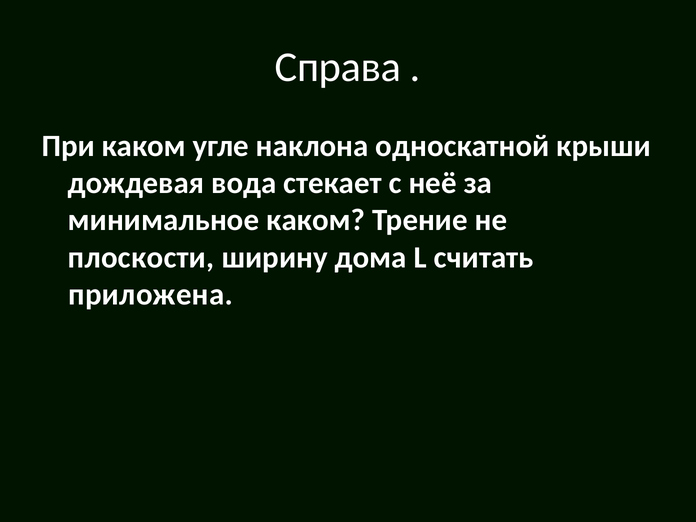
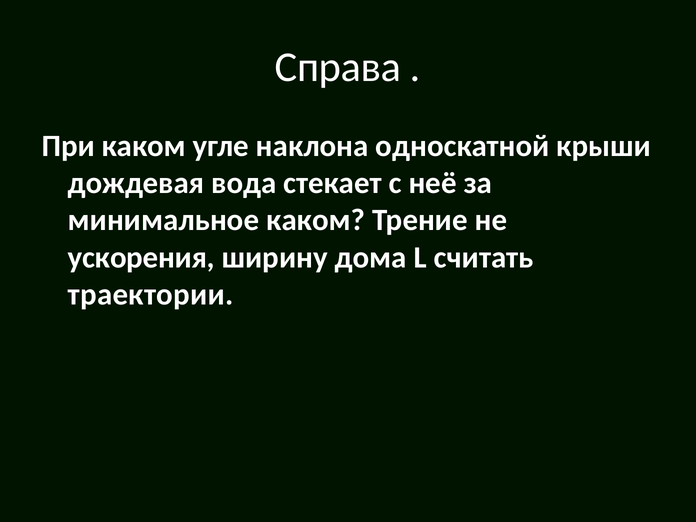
плоскости: плоскости -> ускорения
приложена: приложена -> траектории
